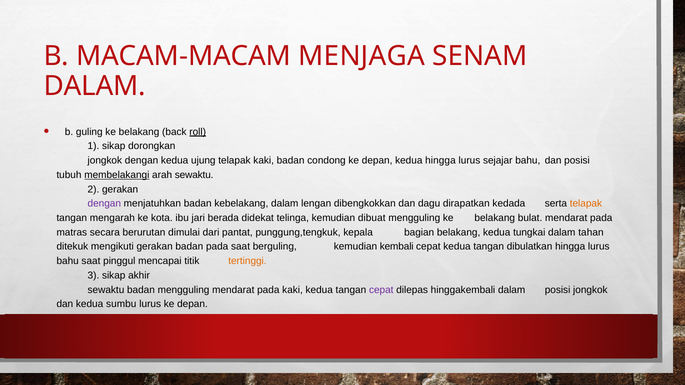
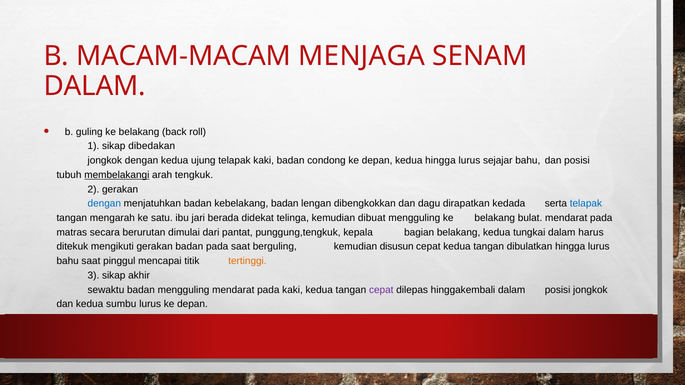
roll underline: present -> none
dorongkan: dorongkan -> dibedakan
arah sewaktu: sewaktu -> tengkuk
dengan at (104, 204) colour: purple -> blue
kebelakang dalam: dalam -> badan
telapak at (586, 204) colour: orange -> blue
kota: kota -> satu
tahan: tahan -> harus
kembali: kembali -> disusun
